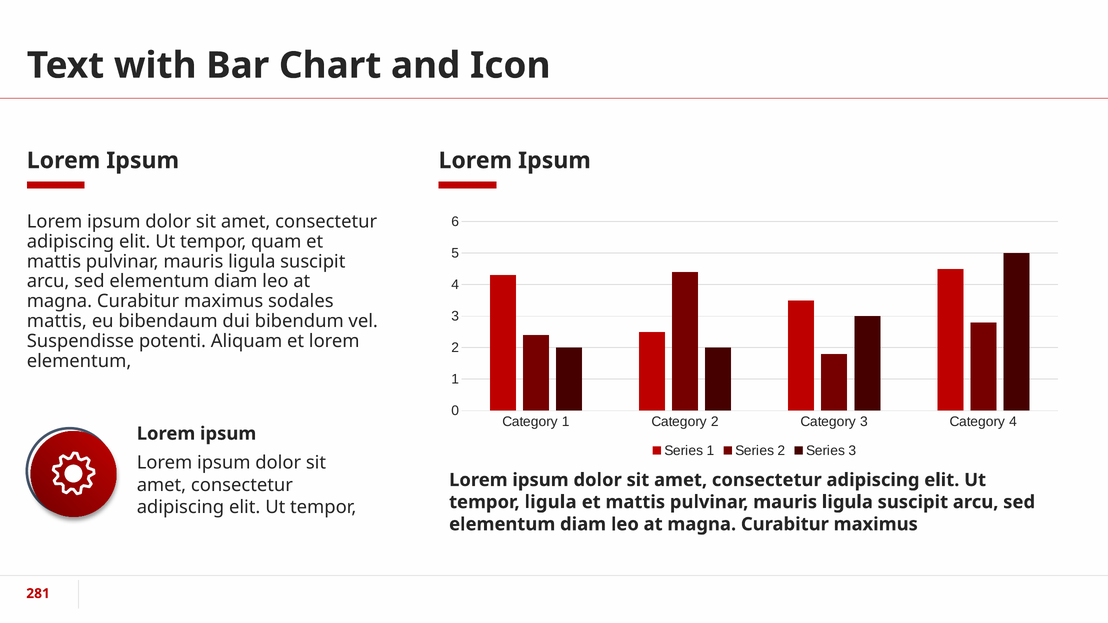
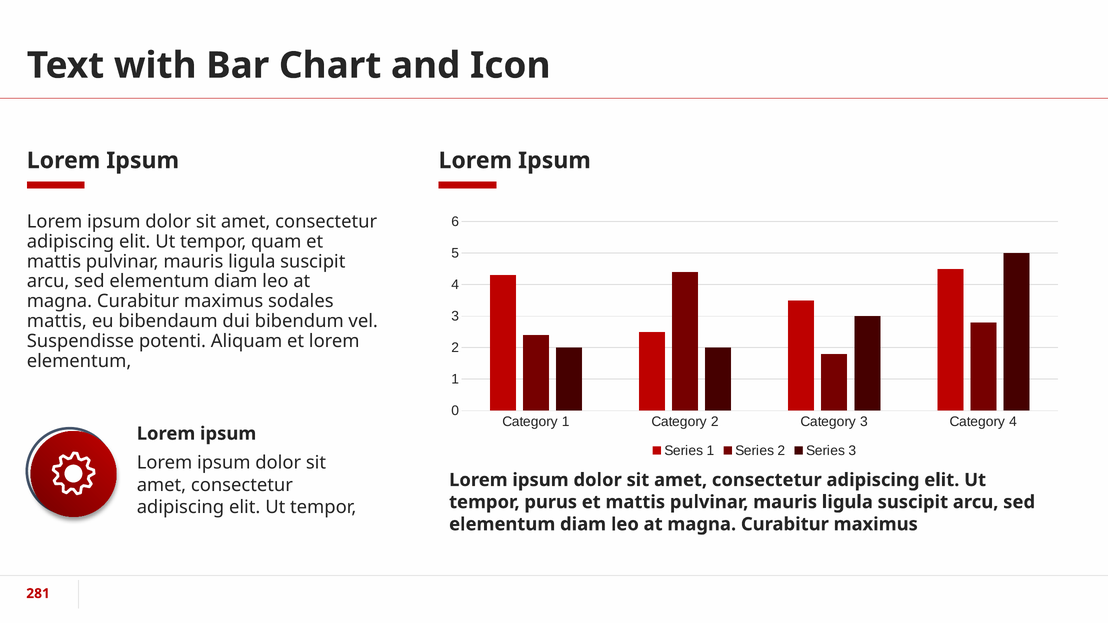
tempor ligula: ligula -> purus
